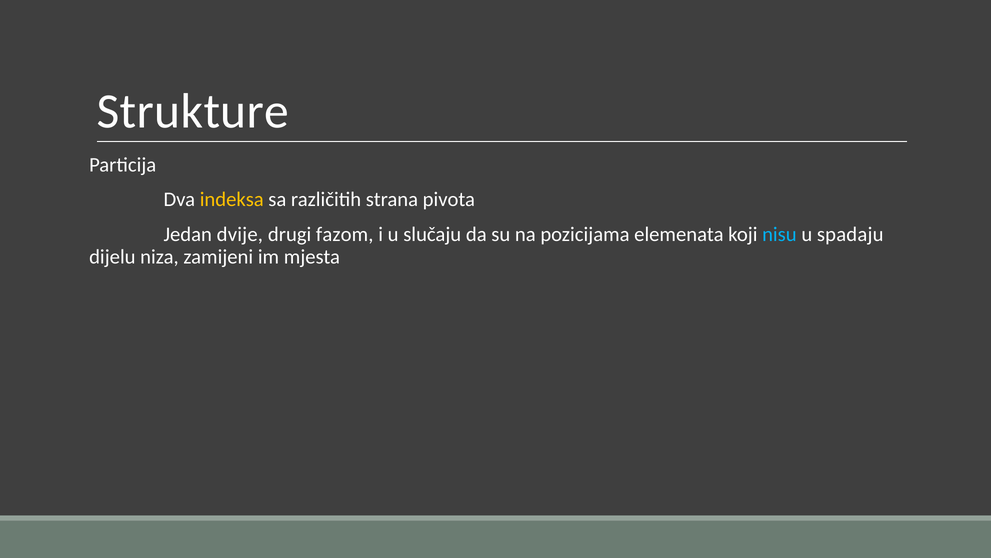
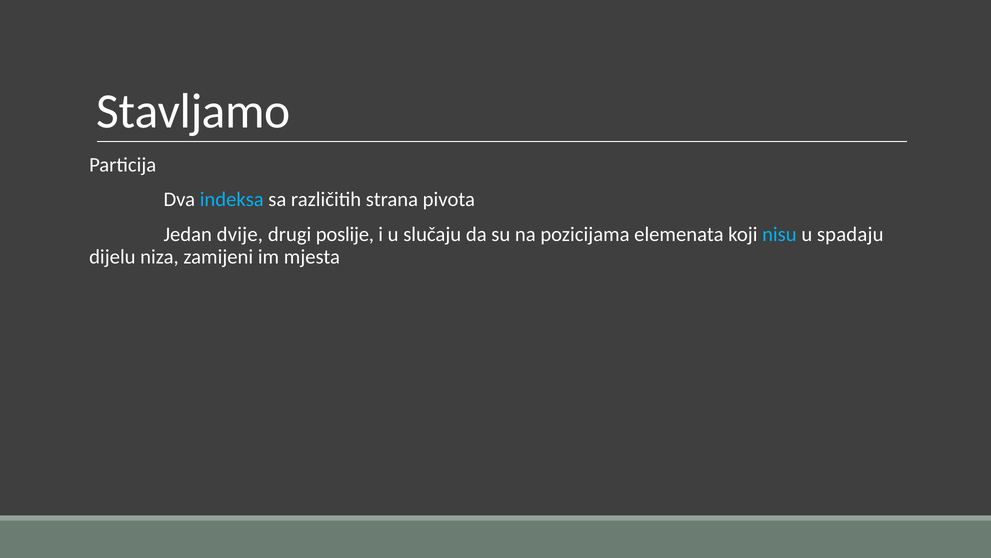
Strukture: Strukture -> Stavljamo
indeksa colour: yellow -> light blue
fazom: fazom -> poslije
